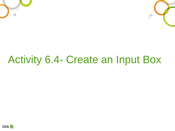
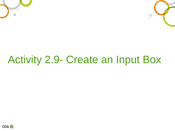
6.4-: 6.4- -> 2.9-
